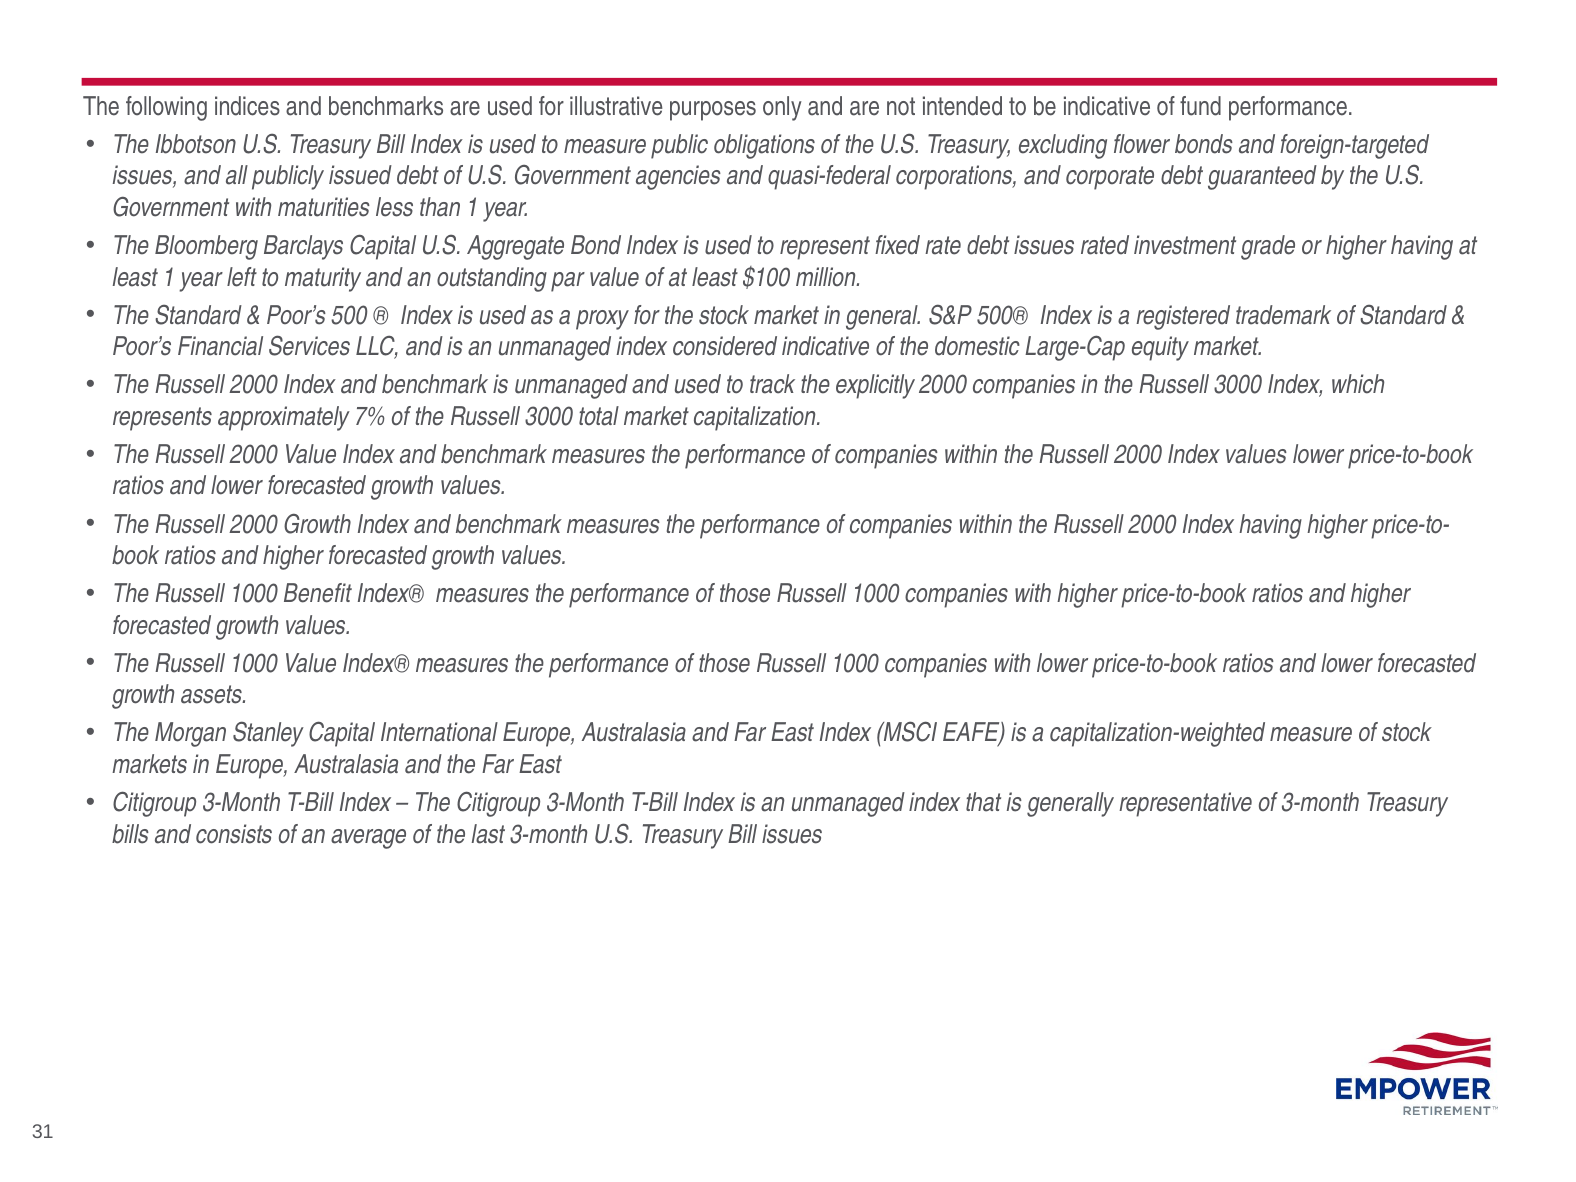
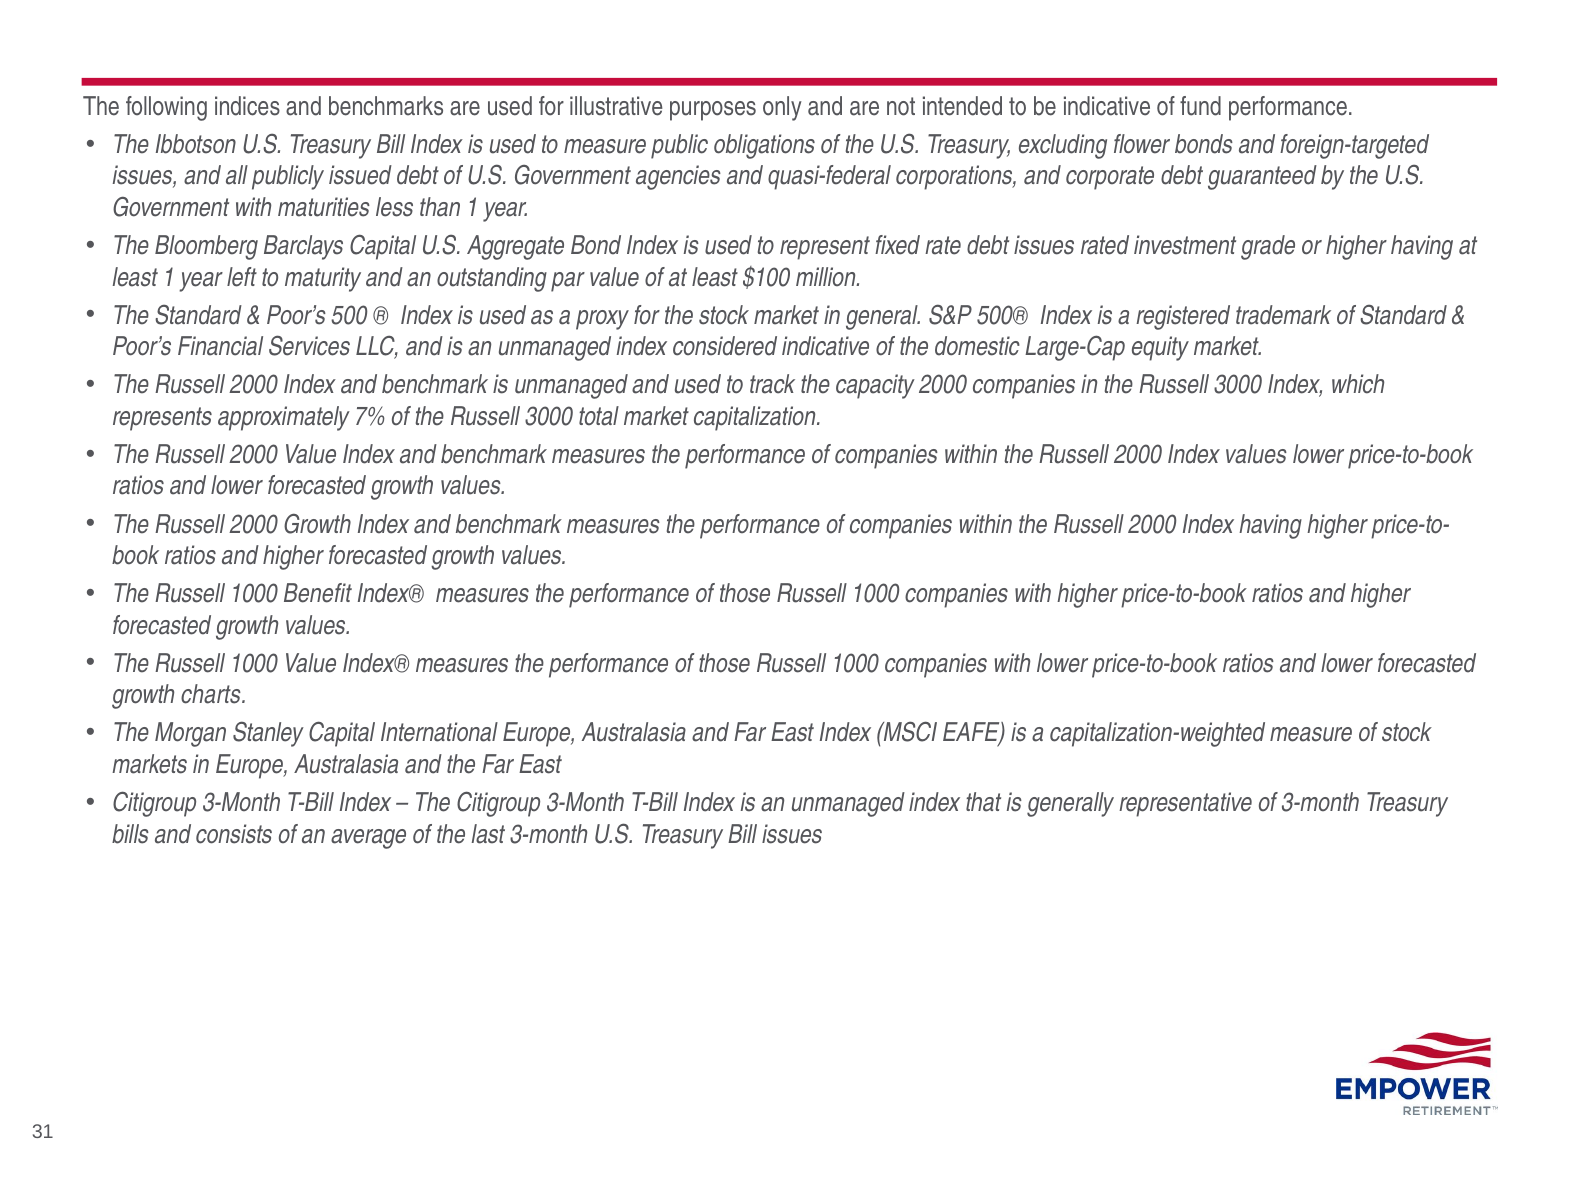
explicitly: explicitly -> capacity
assets: assets -> charts
